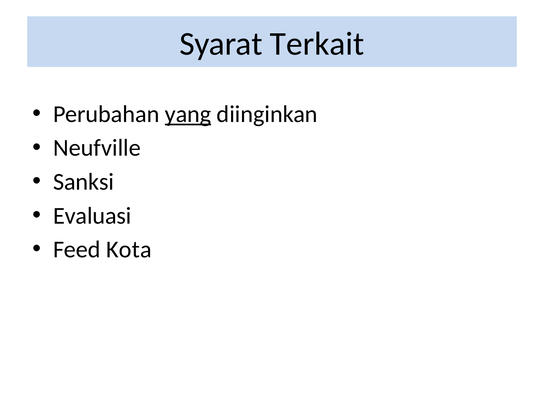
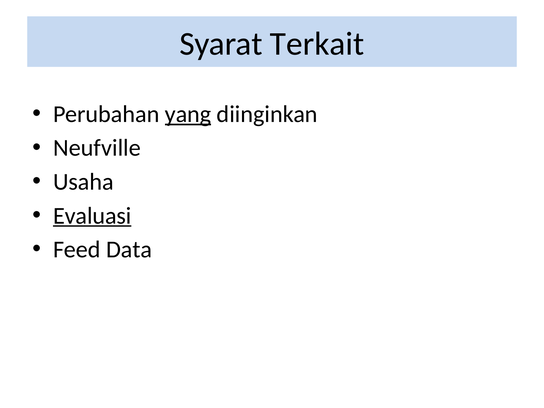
Sanksi: Sanksi -> Usaha
Evaluasi underline: none -> present
Kota: Kota -> Data
